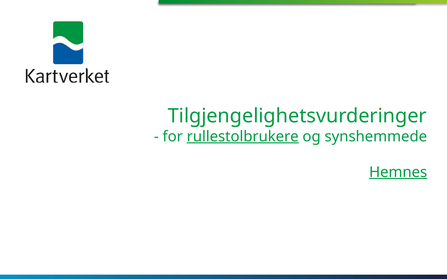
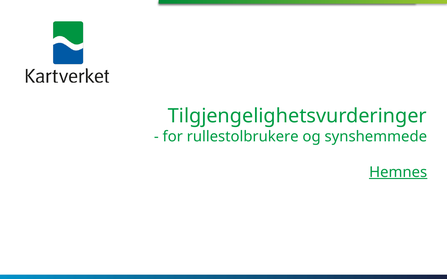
rullestolbrukere underline: present -> none
